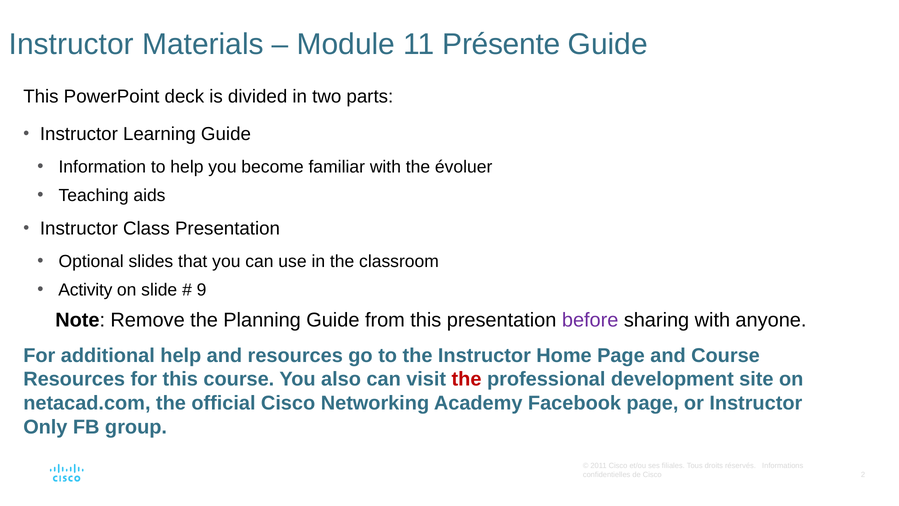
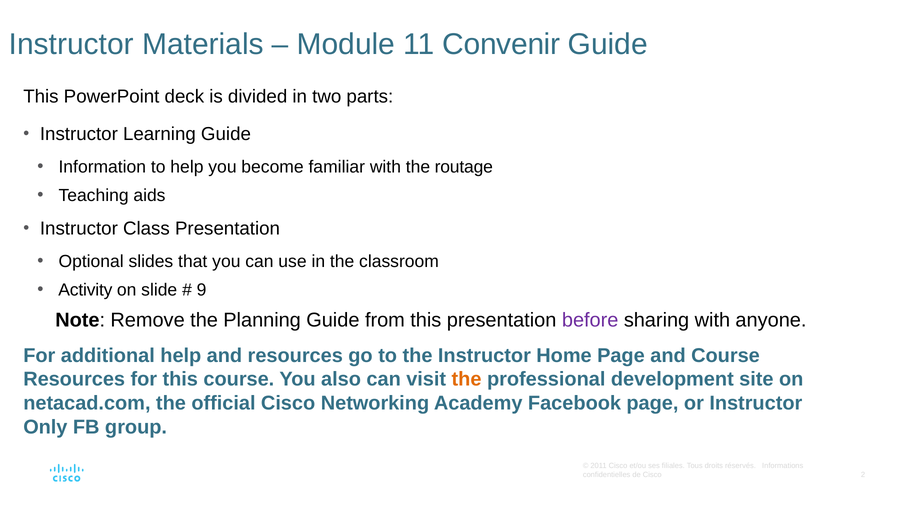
Présente: Présente -> Convenir
évoluer: évoluer -> routage
the at (467, 379) colour: red -> orange
